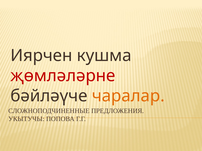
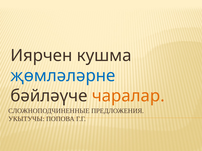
җөмләләрне colour: red -> blue
